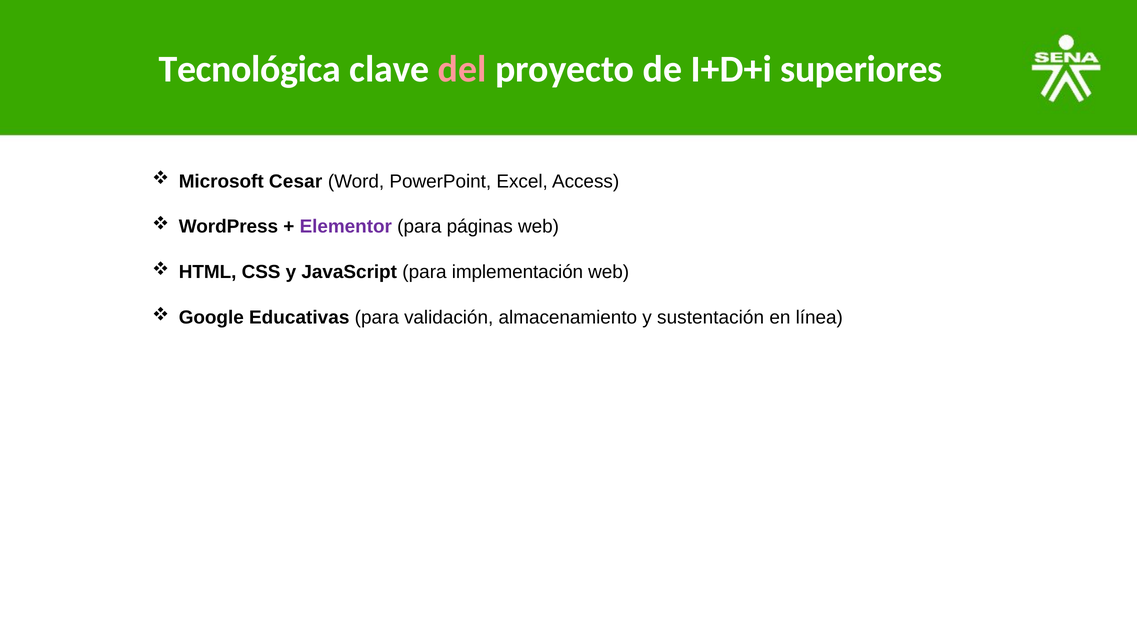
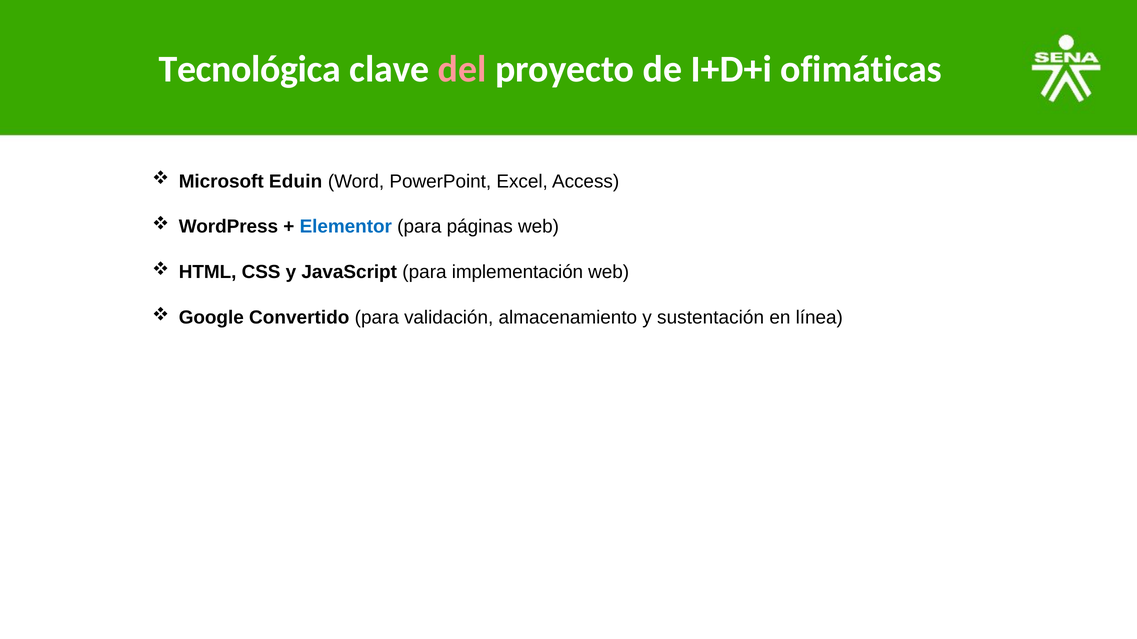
superiores: superiores -> ofimáticas
Cesar: Cesar -> Eduin
Elementor colour: purple -> blue
Educativas: Educativas -> Convertido
